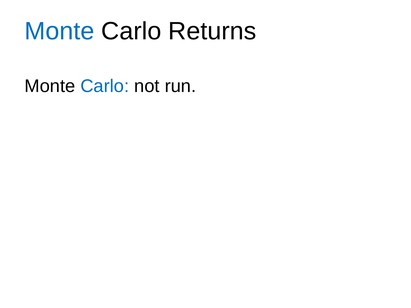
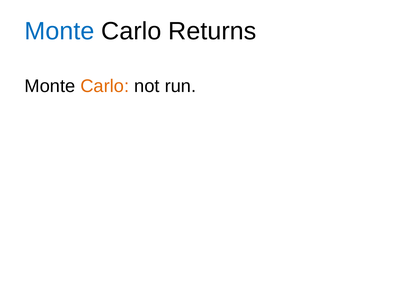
Carlo at (105, 86) colour: blue -> orange
